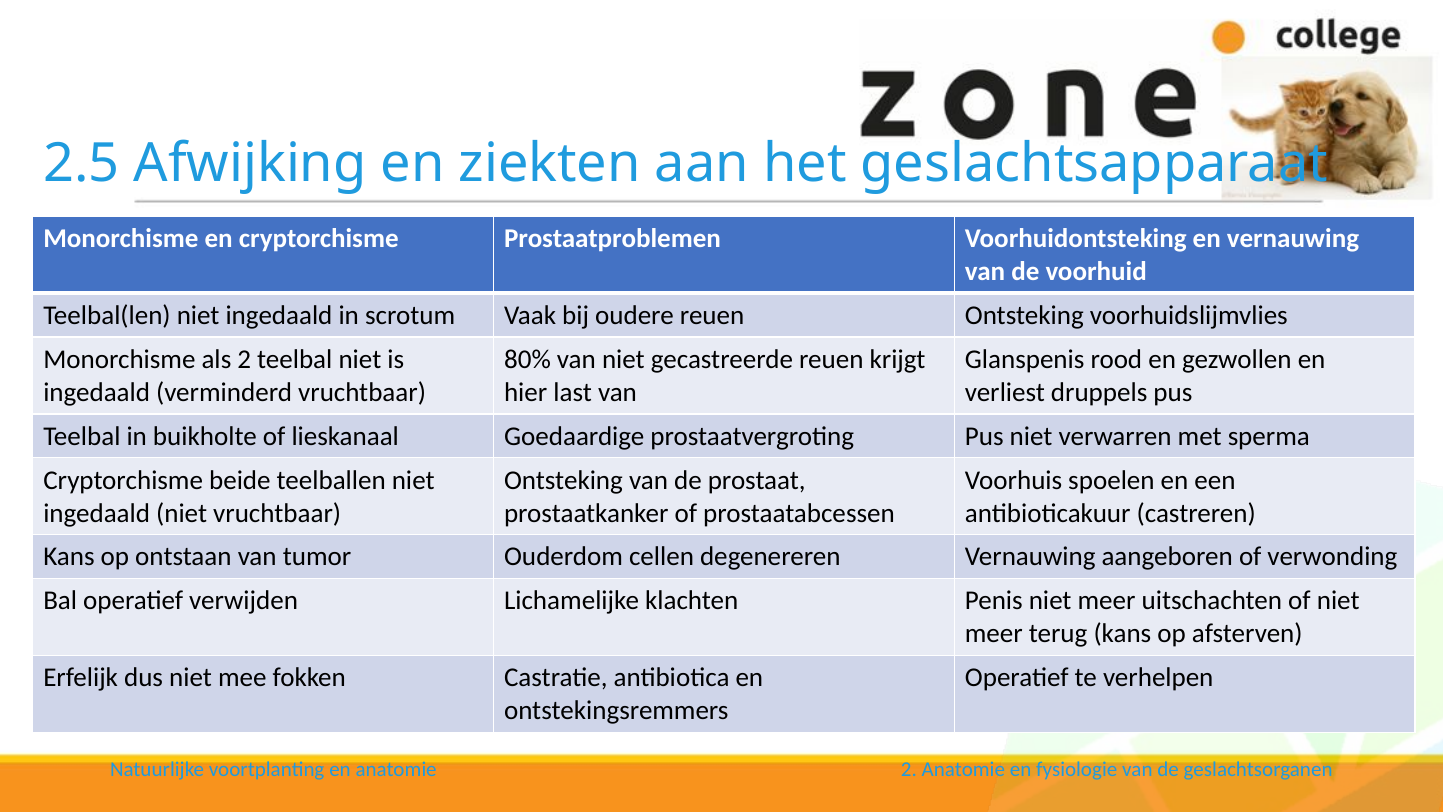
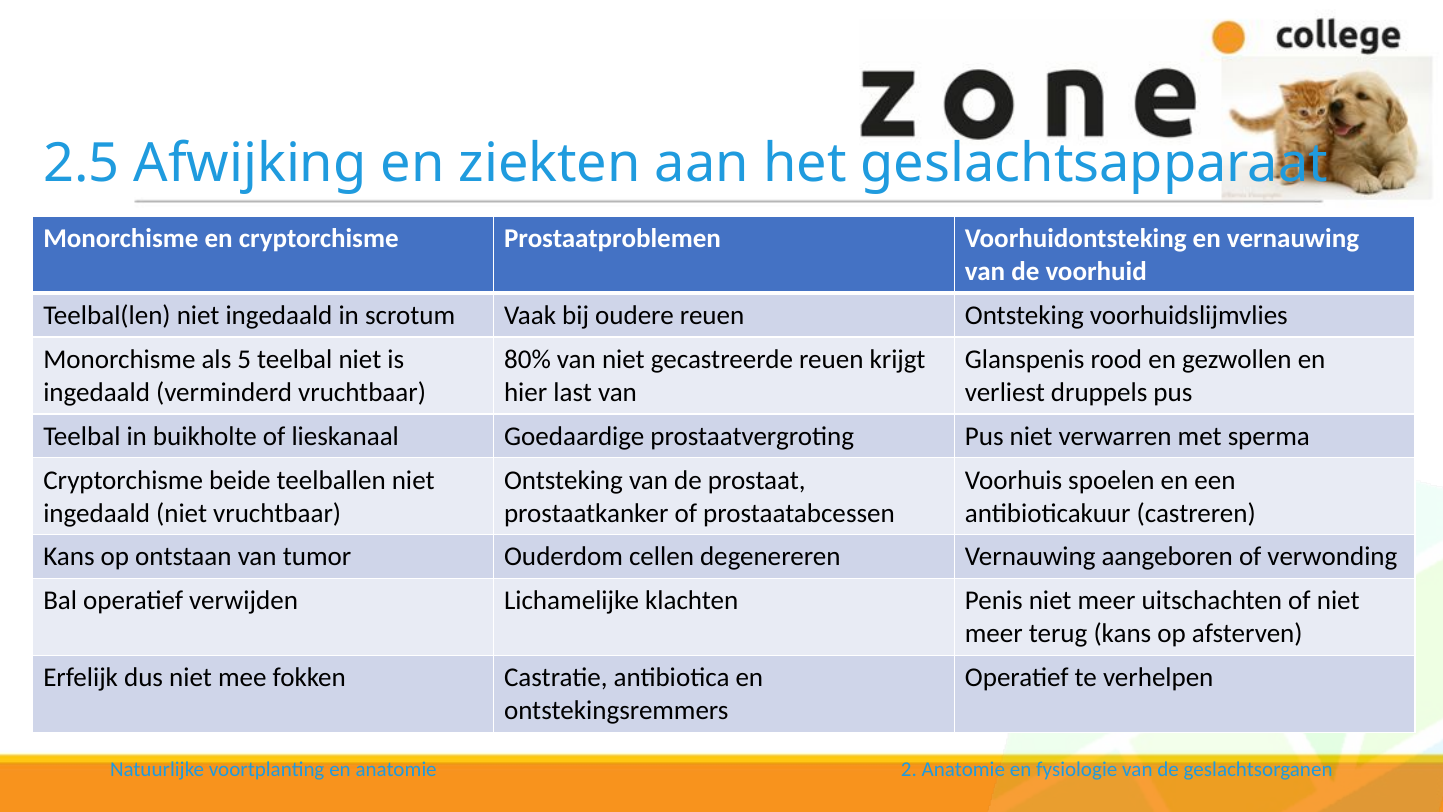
als 2: 2 -> 5
